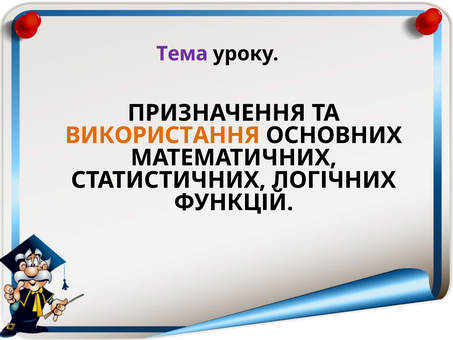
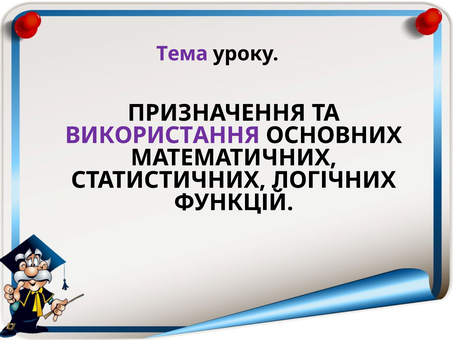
ВИКОРИСТАННЯ colour: orange -> purple
